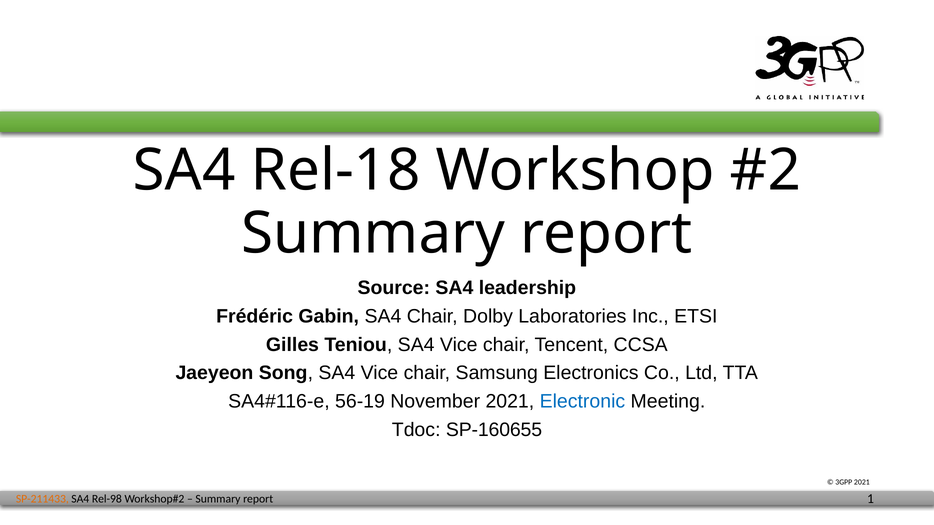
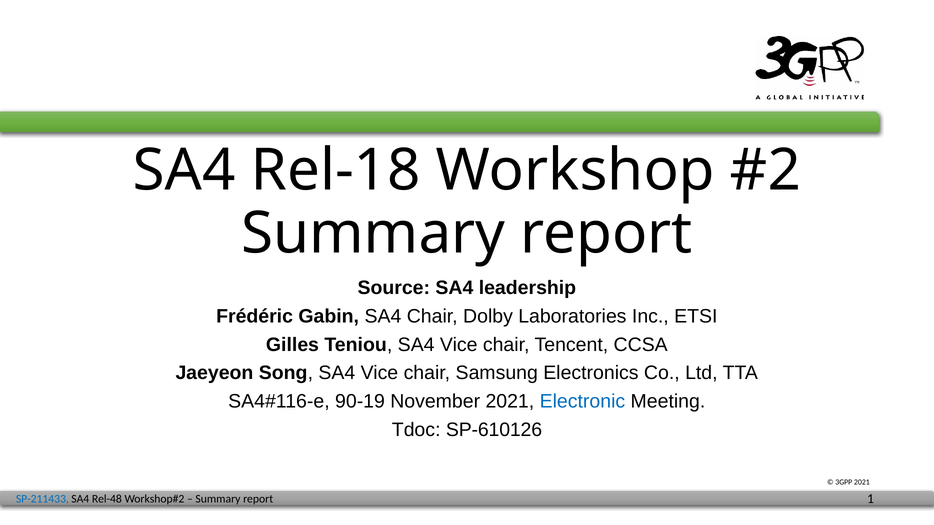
56-19: 56-19 -> 90-19
SP-160655: SP-160655 -> SP-610126
SP-211433 colour: orange -> blue
Rel-98: Rel-98 -> Rel-48
